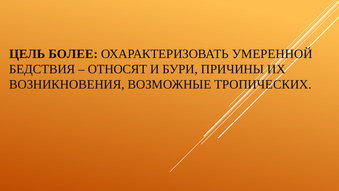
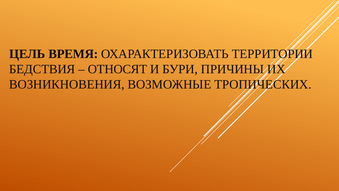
БОЛЕЕ: БОЛЕЕ -> ВРЕМЯ
УМЕРЕННОЙ: УМЕРЕННОЙ -> ТЕРРИТОРИИ
